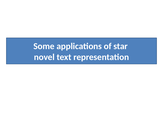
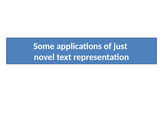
star: star -> just
